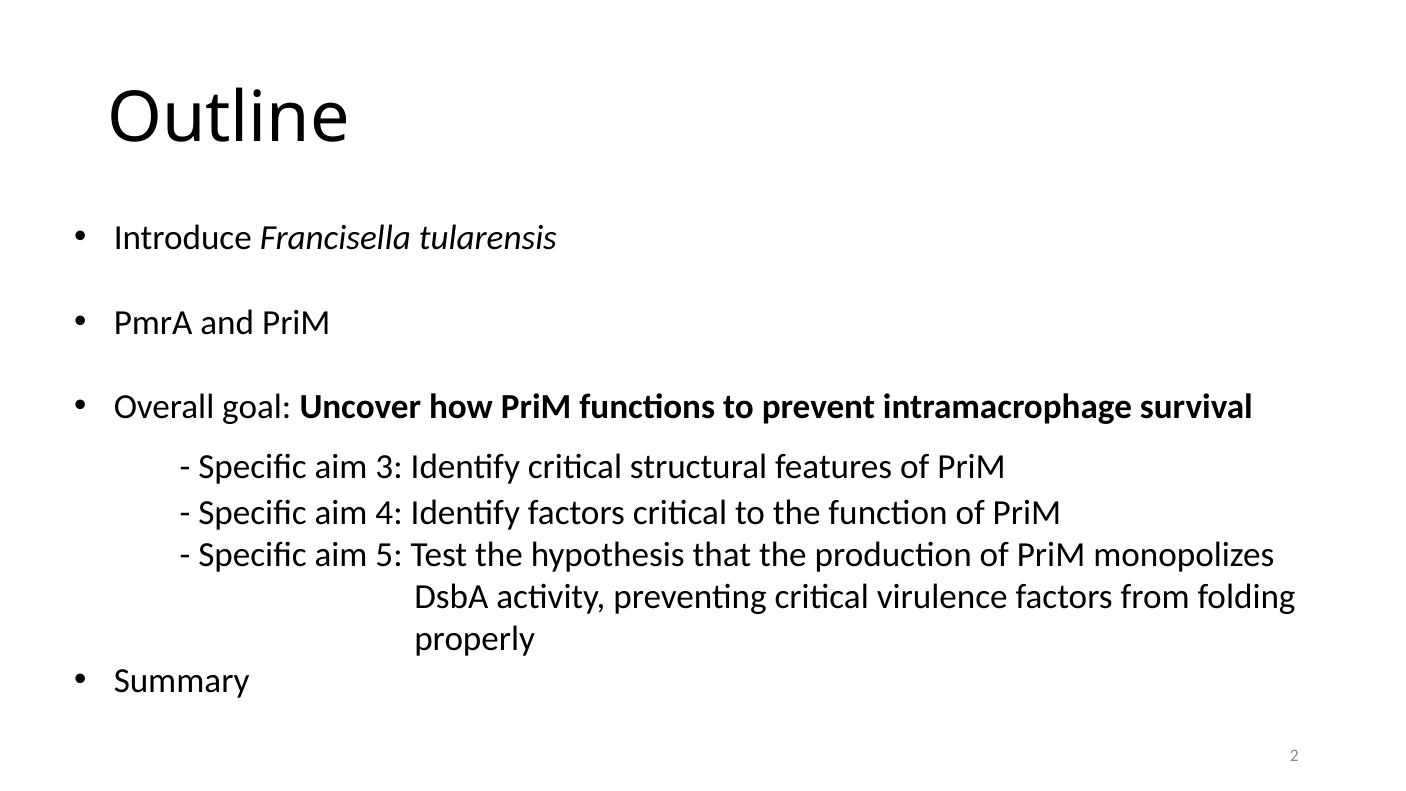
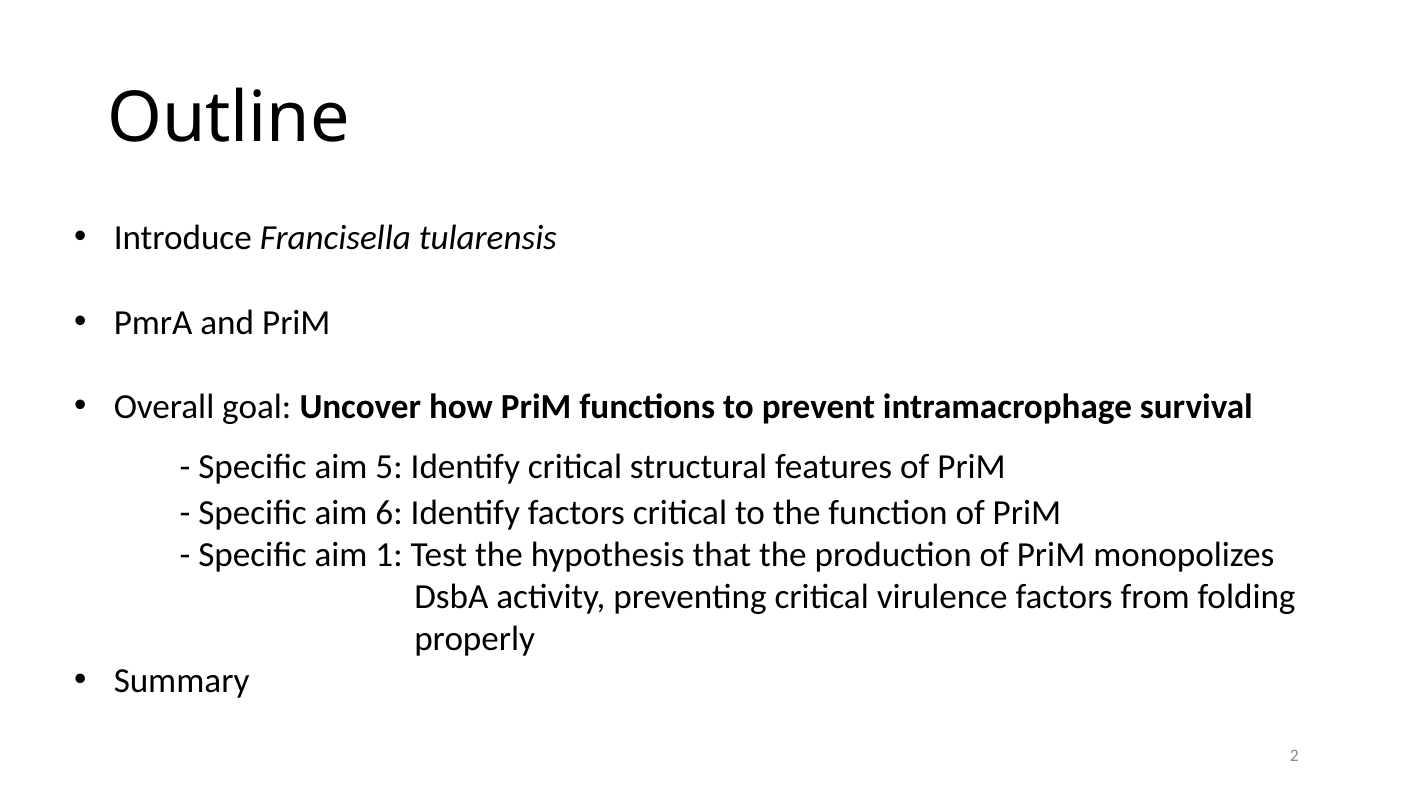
3: 3 -> 5
4: 4 -> 6
5: 5 -> 1
